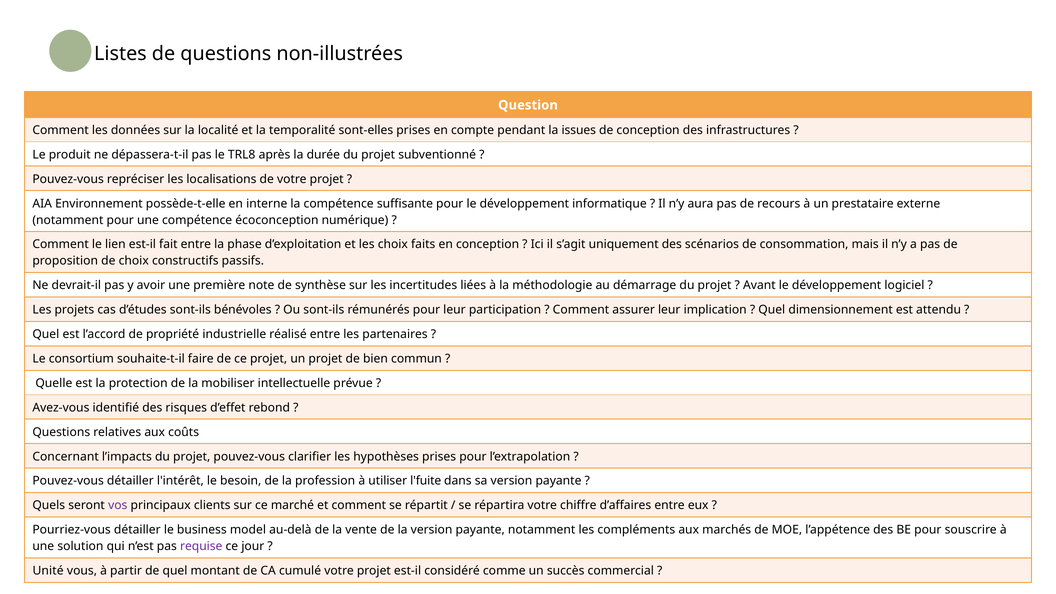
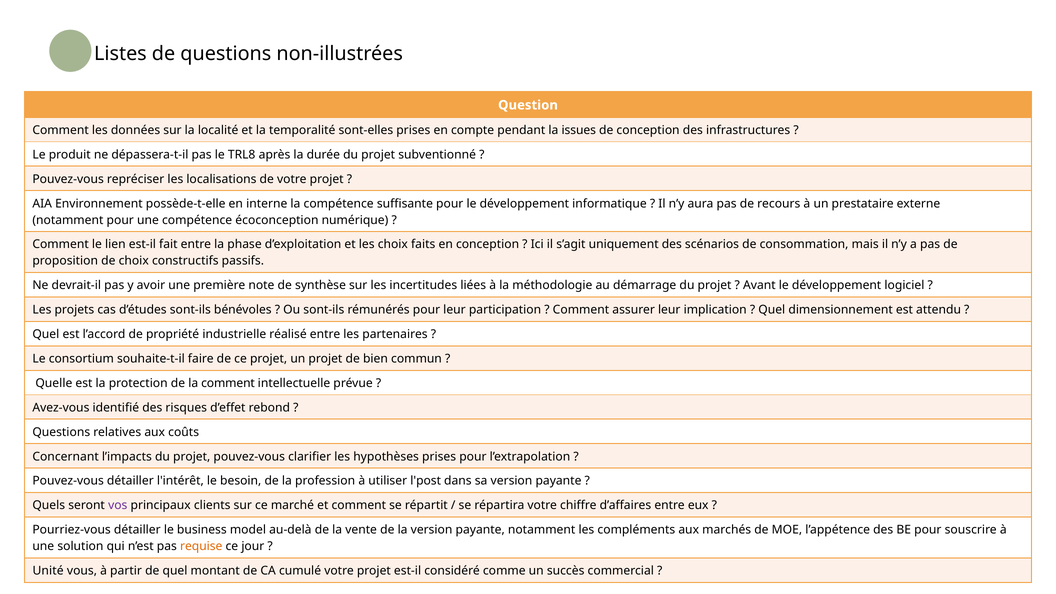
la mobiliser: mobiliser -> comment
l'fuite: l'fuite -> l'post
requise colour: purple -> orange
